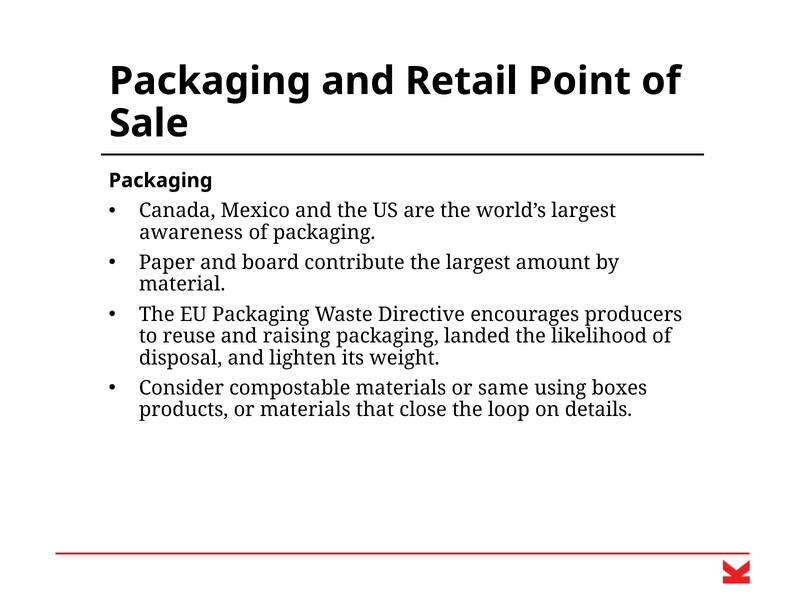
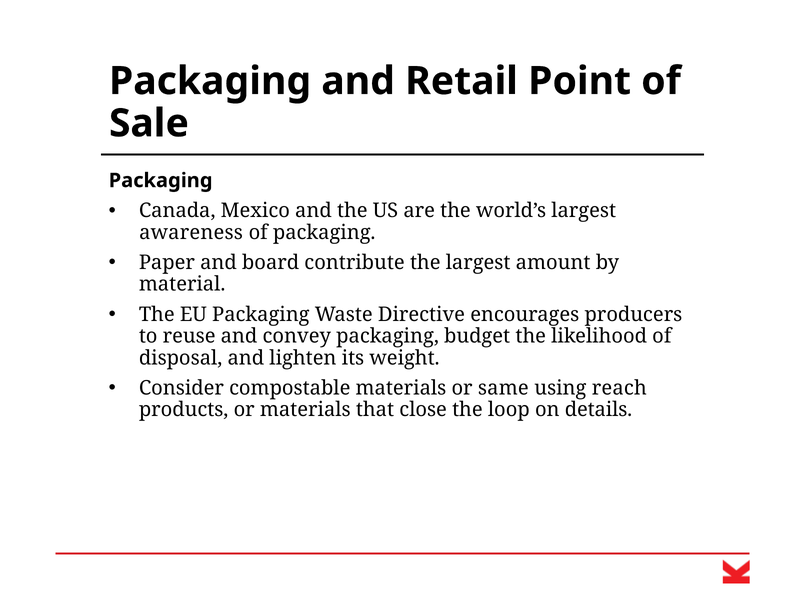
raising: raising -> convey
landed: landed -> budget
boxes: boxes -> reach
